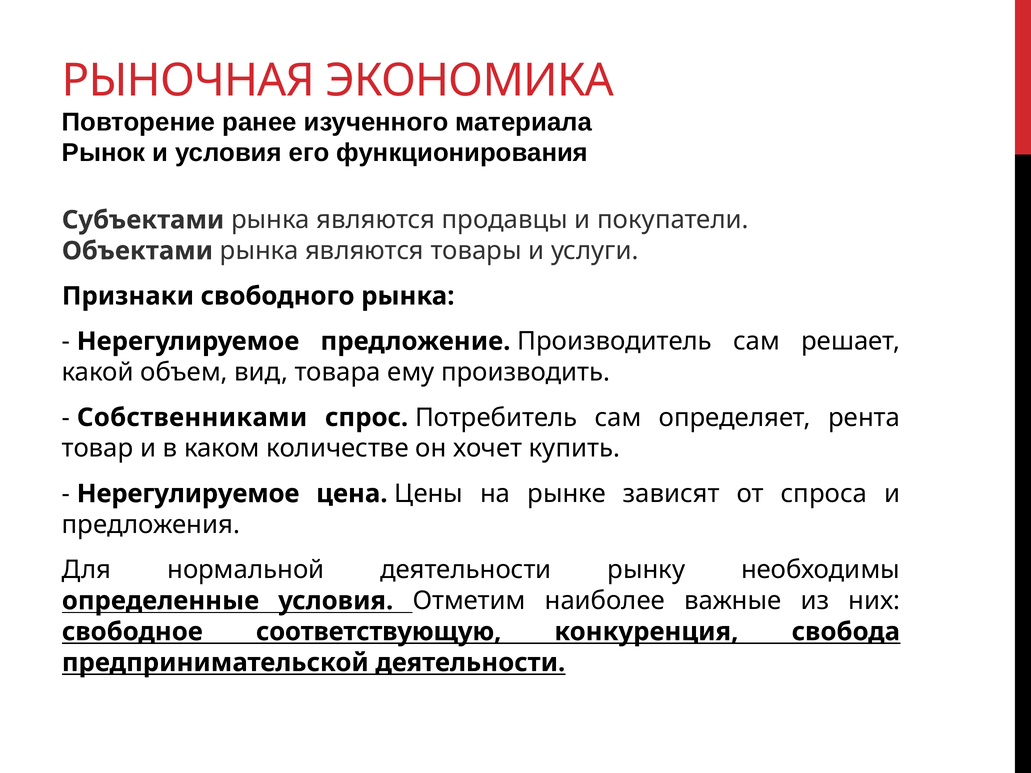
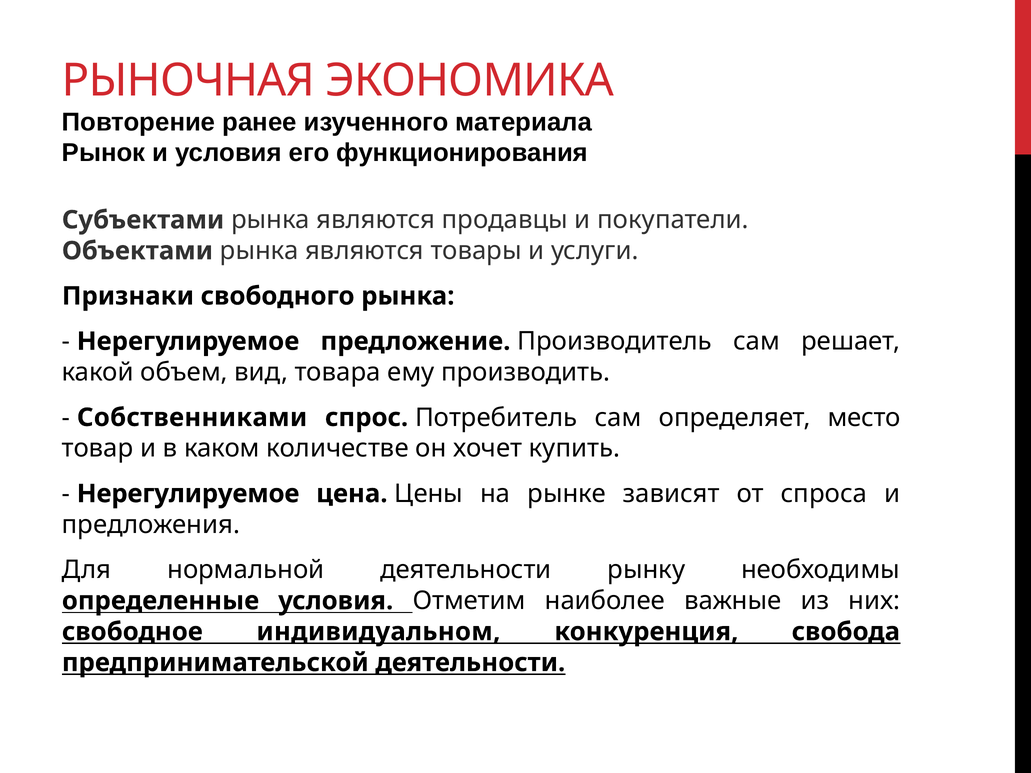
рента: рента -> место
соответствующую: соответствующую -> индивидуальном
